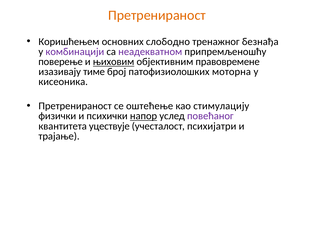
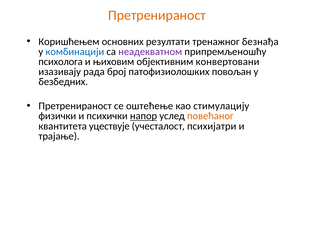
слободно: слободно -> резултати
комбинацији colour: purple -> blue
поверење: поверење -> психолога
њиховим underline: present -> none
правовремене: правовремене -> конвертовани
тиме: тиме -> рада
моторна: моторна -> повољан
кисеоника: кисеоника -> безбедних
повећаног colour: purple -> orange
